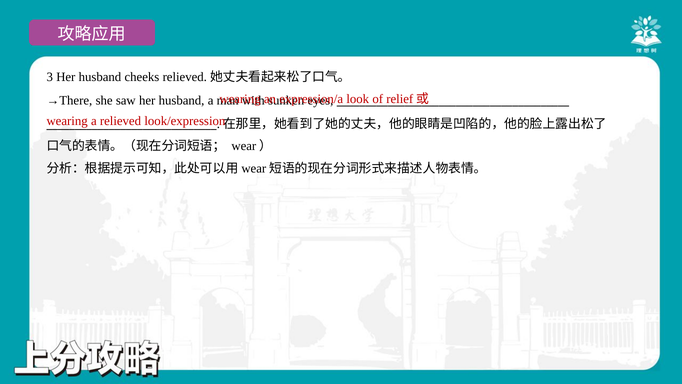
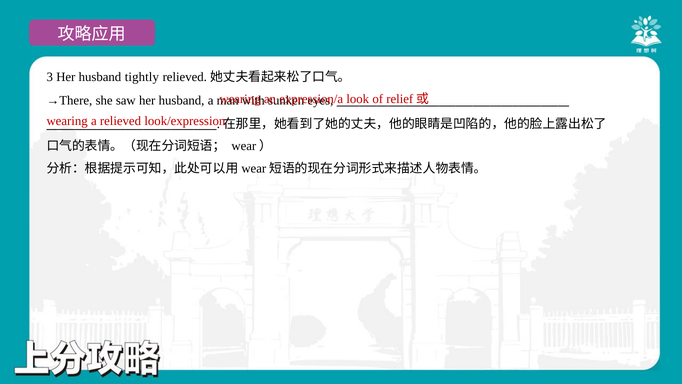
cheeks: cheeks -> tightly
